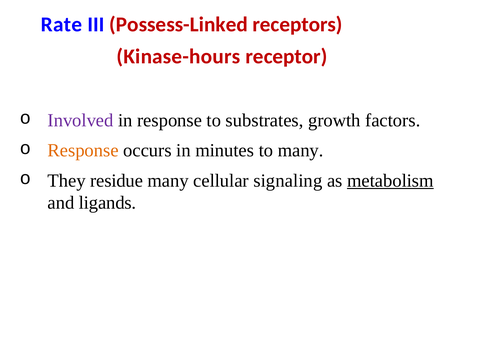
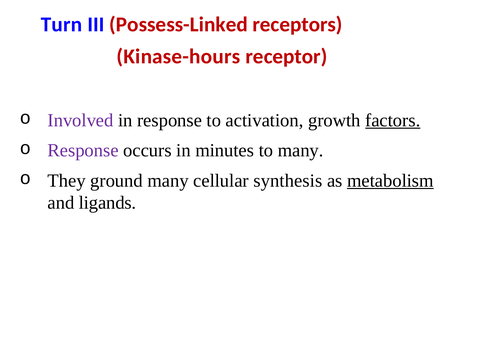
Rate: Rate -> Turn
substrates: substrates -> activation
factors underline: none -> present
Response at (83, 151) colour: orange -> purple
residue: residue -> ground
signaling: signaling -> synthesis
